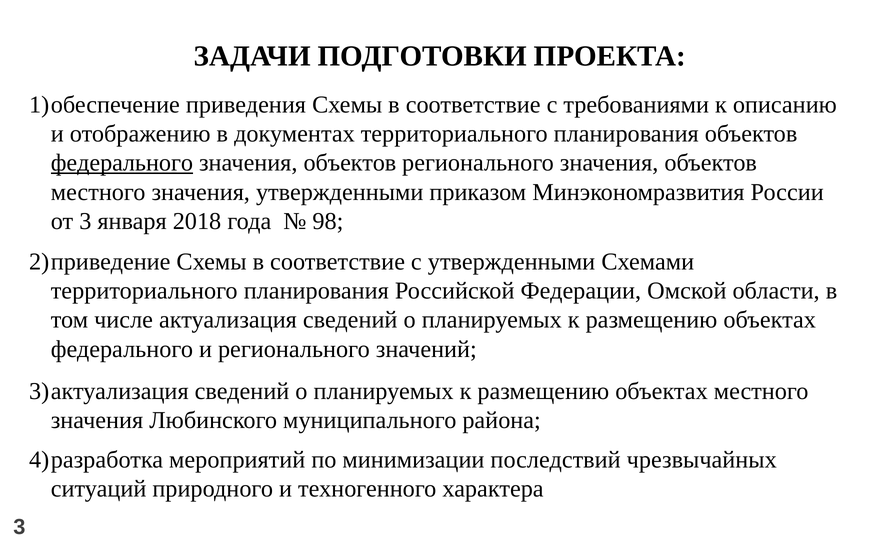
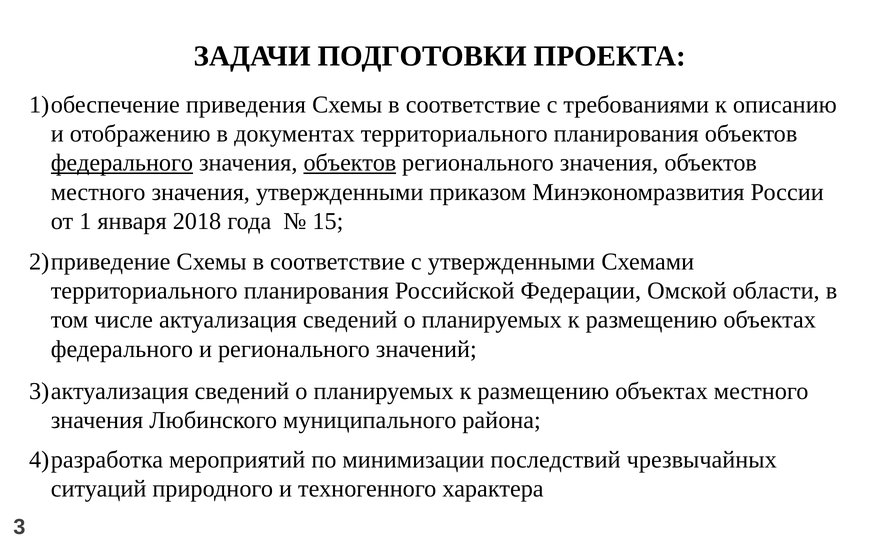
объектов at (350, 163) underline: none -> present
от 3: 3 -> 1
98: 98 -> 15
